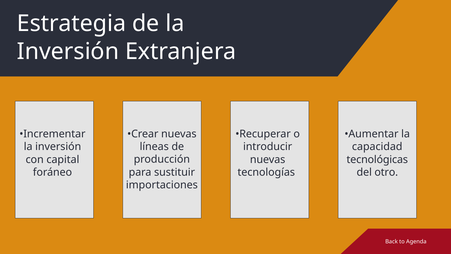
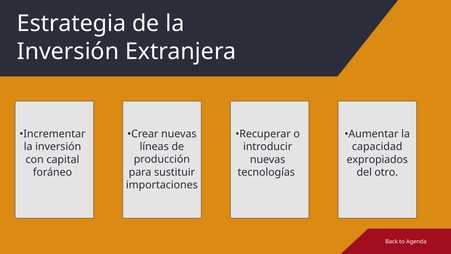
tecnológicas: tecnológicas -> expropiados
